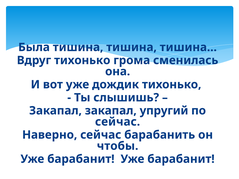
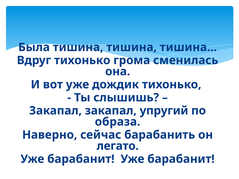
сейчас at (118, 122): сейчас -> образа
чтобы: чтобы -> легато
